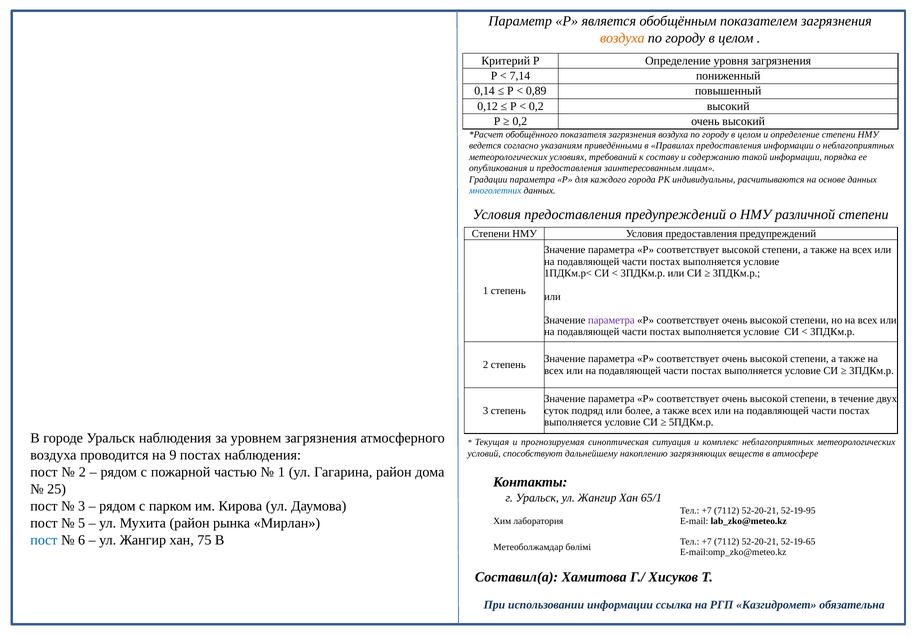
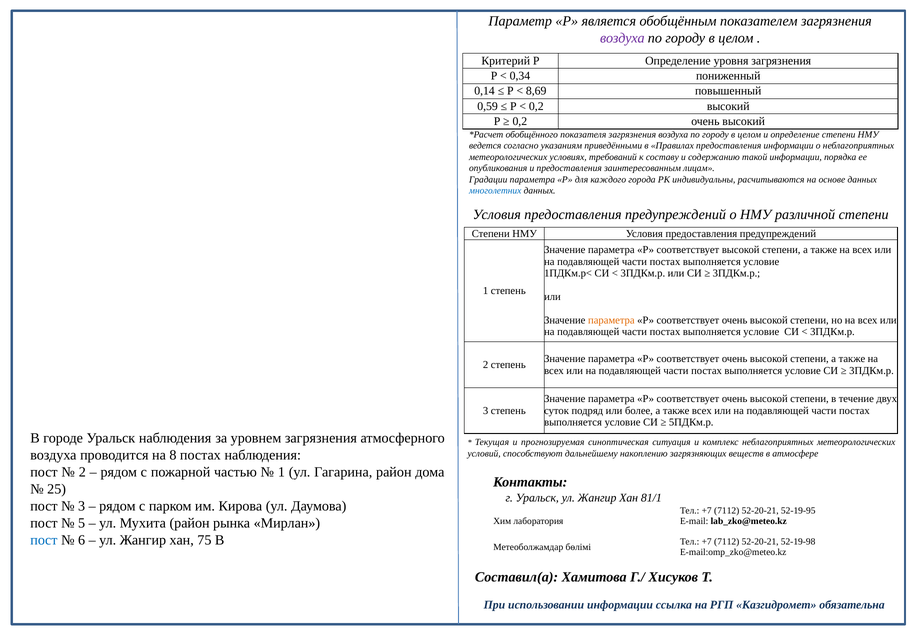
воздуха at (622, 38) colour: orange -> purple
7,14: 7,14 -> 0,34
0,89: 0,89 -> 8,69
0,12: 0,12 -> 0,59
параметра at (611, 320) colour: purple -> orange
9: 9 -> 8
65/1: 65/1 -> 81/1
52-19-65: 52-19-65 -> 52-19-98
